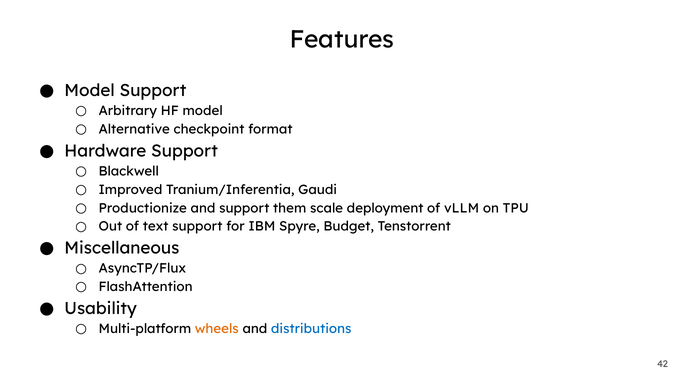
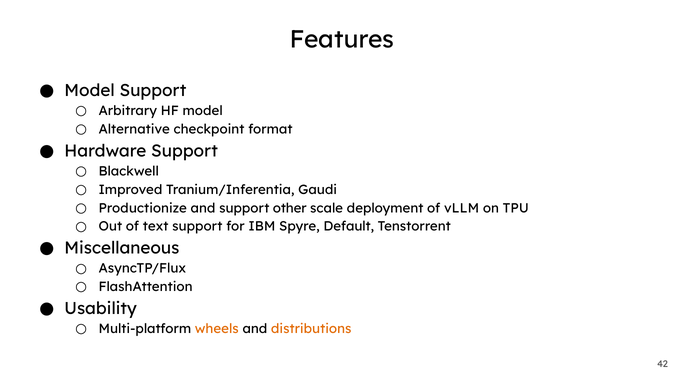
them: them -> other
Budget: Budget -> Default
distributions colour: blue -> orange
